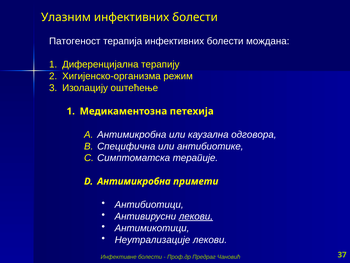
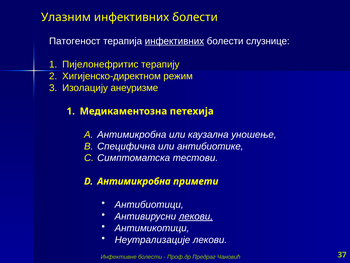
инфективних at (174, 41) underline: none -> present
мождана: мождана -> слузнице
Диференцијална: Диференцијална -> Пијелонефритис
Хигијенско-организма: Хигијенско-организма -> Хигијенско-директном
оштећење: оштећење -> анеуризме
одговора: одговора -> уношење
терапије: терапије -> тестови
